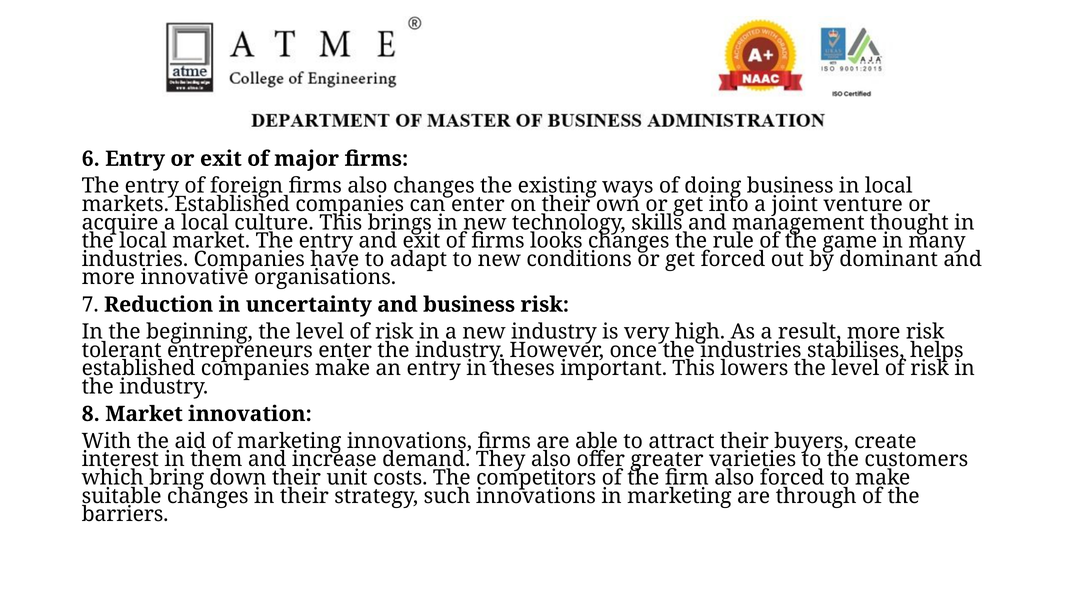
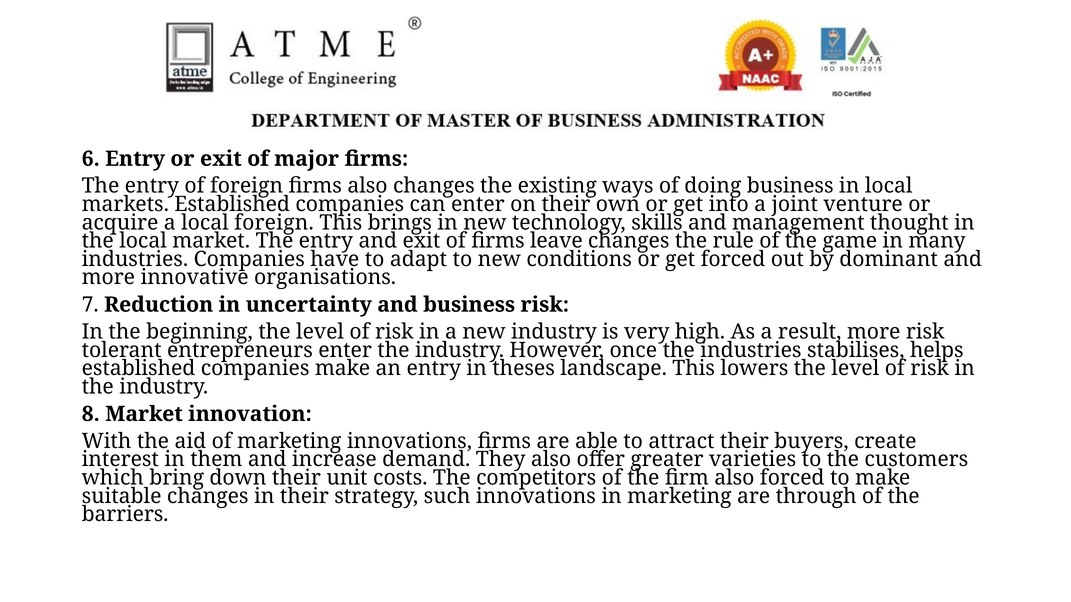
local culture: culture -> foreign
looks: looks -> leave
important: important -> landscape
